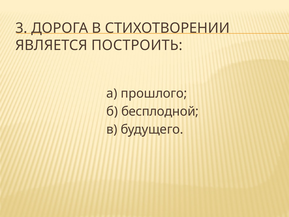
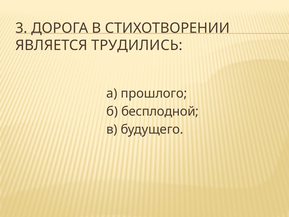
ПОСТРОИТЬ: ПОСТРОИТЬ -> ТРУДИЛИСЬ
